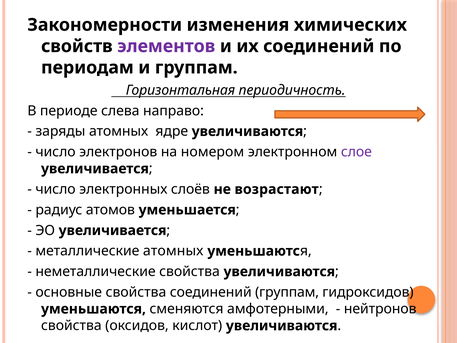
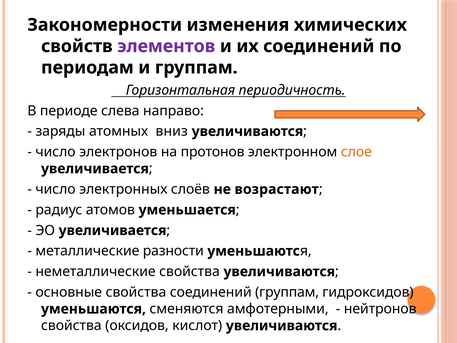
ядре: ядре -> вниз
номером: номером -> протонов
слое colour: purple -> orange
металлические атомных: атомных -> разности
